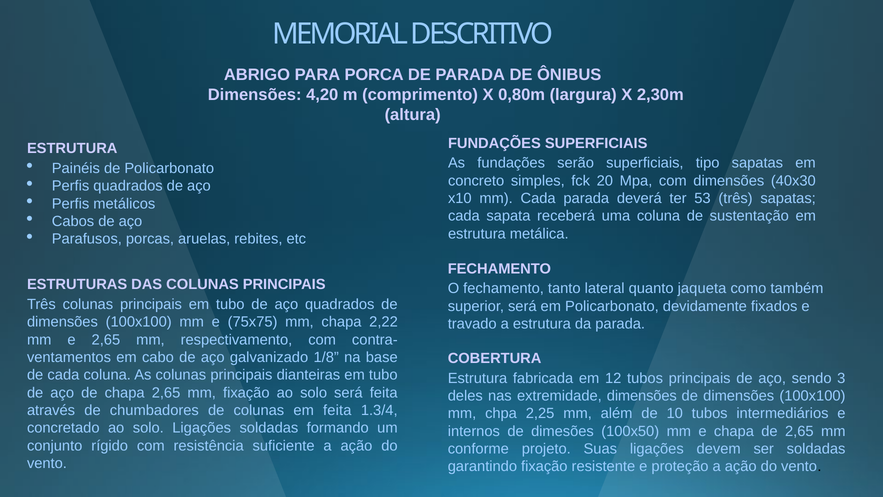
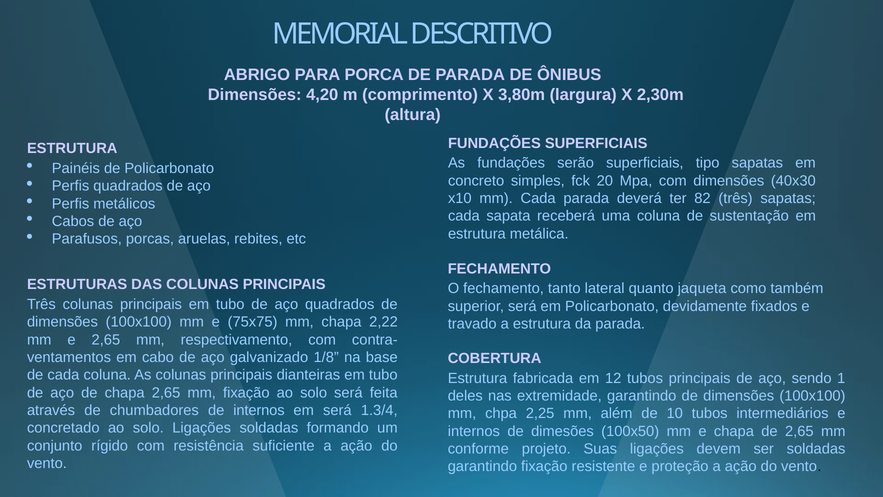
0,80m: 0,80m -> 3,80m
53: 53 -> 82
3: 3 -> 1
extremidade dimensões: dimensões -> garantindo
de colunas: colunas -> internos
em feita: feita -> será
